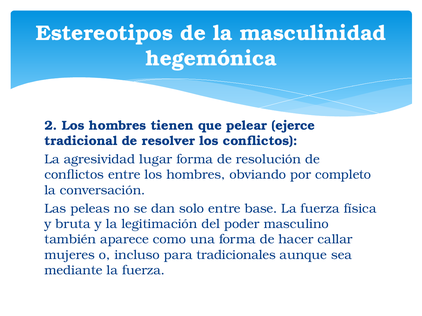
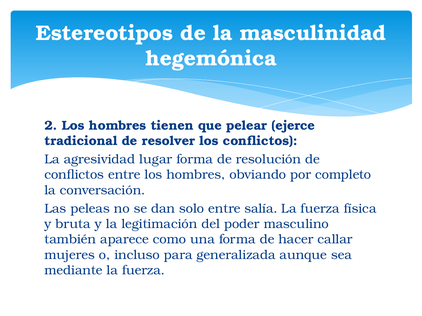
base: base -> salía
tradicionales: tradicionales -> generalizada
